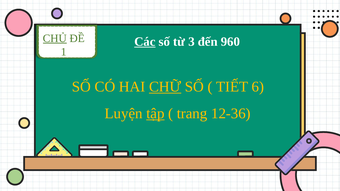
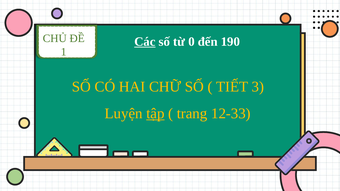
CHỦ underline: present -> none
3: 3 -> 0
960: 960 -> 190
CHỮ underline: present -> none
6: 6 -> 3
12-36: 12-36 -> 12-33
